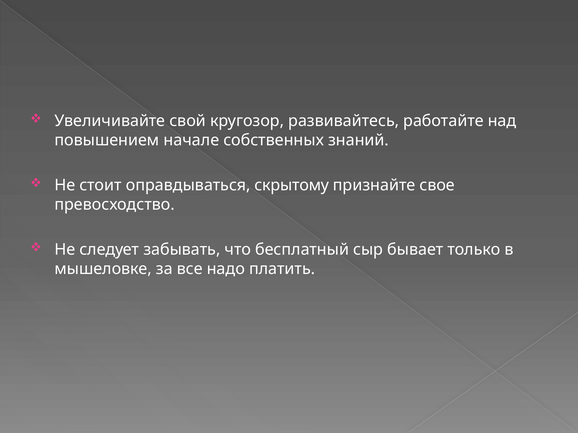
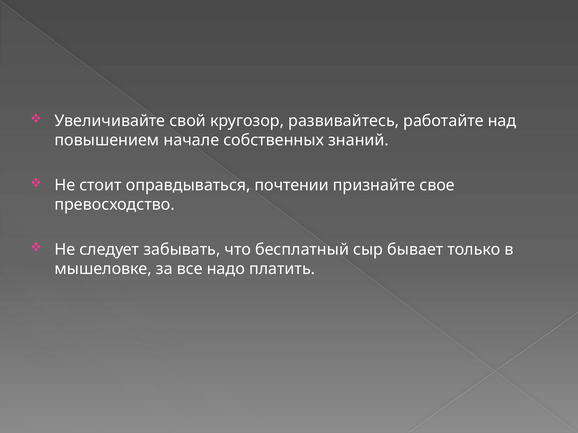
скрытому: скрытому -> почтении
